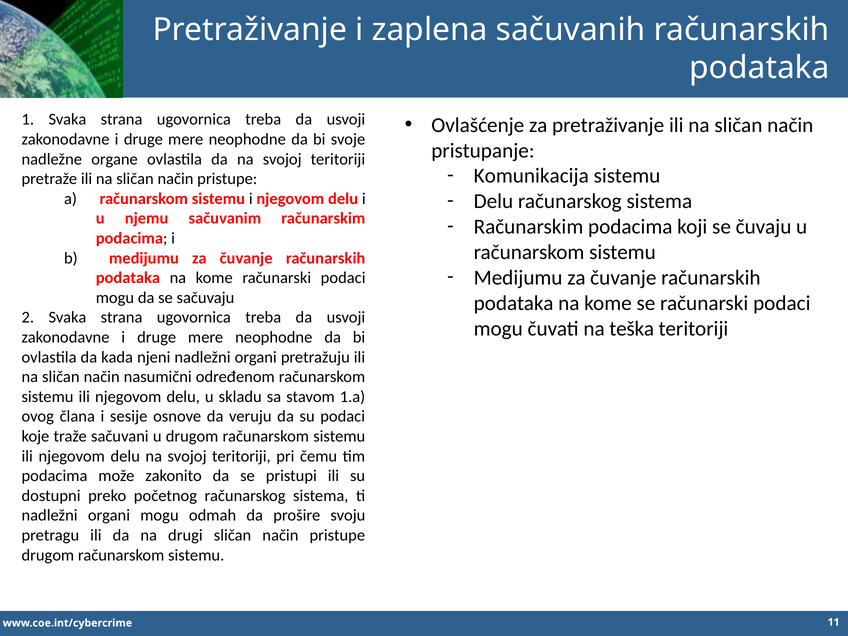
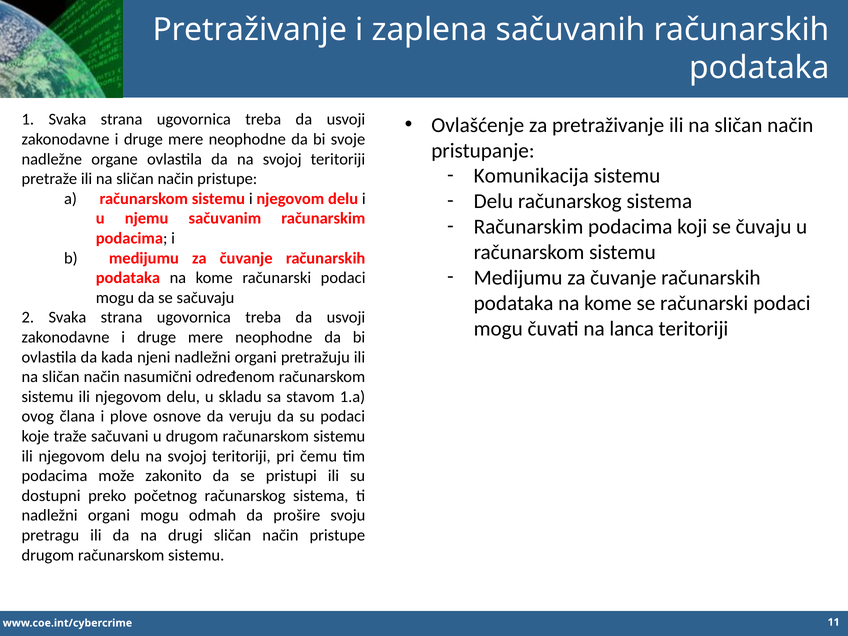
teška: teška -> lanca
sesije: sesije -> plove
